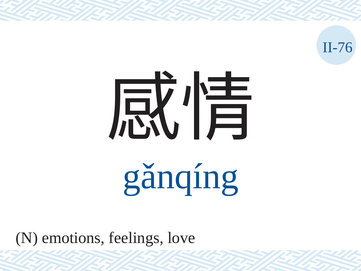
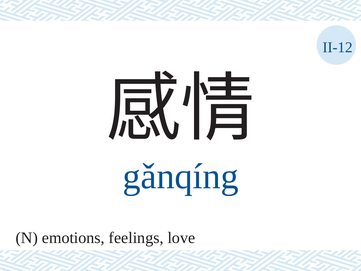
II-76: II-76 -> II-12
